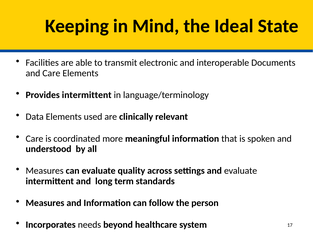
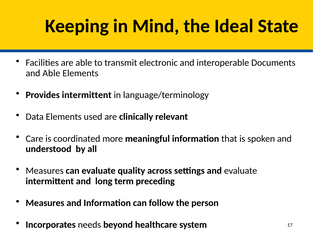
and Care: Care -> Able
standards: standards -> preceding
